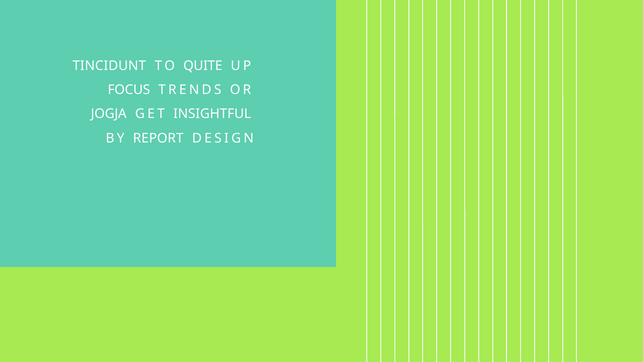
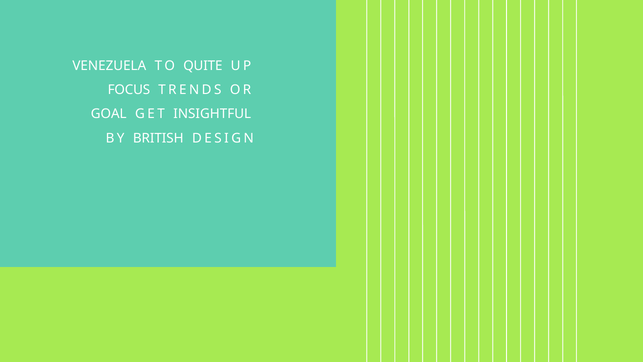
TINCIDUNT: TINCIDUNT -> VENEZUELA
JOGJA: JOGJA -> GOAL
REPORT: REPORT -> BRITISH
